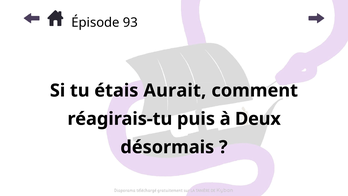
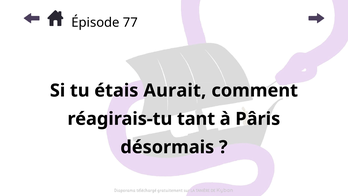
93: 93 -> 77
puis: puis -> tant
Deux: Deux -> Pâris
